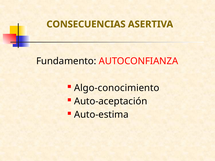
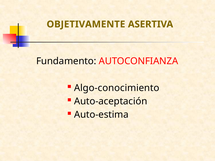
CONSECUENCIAS: CONSECUENCIAS -> OBJETIVAMENTE
